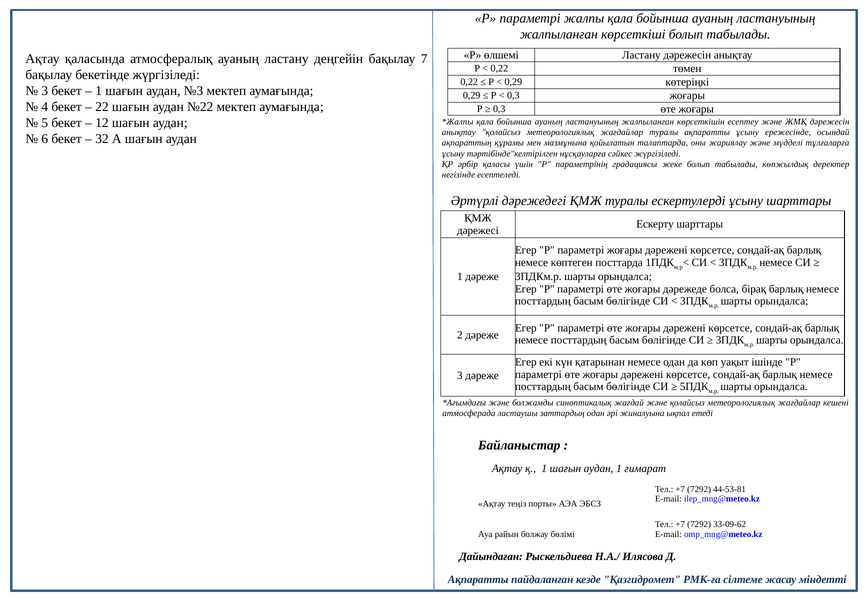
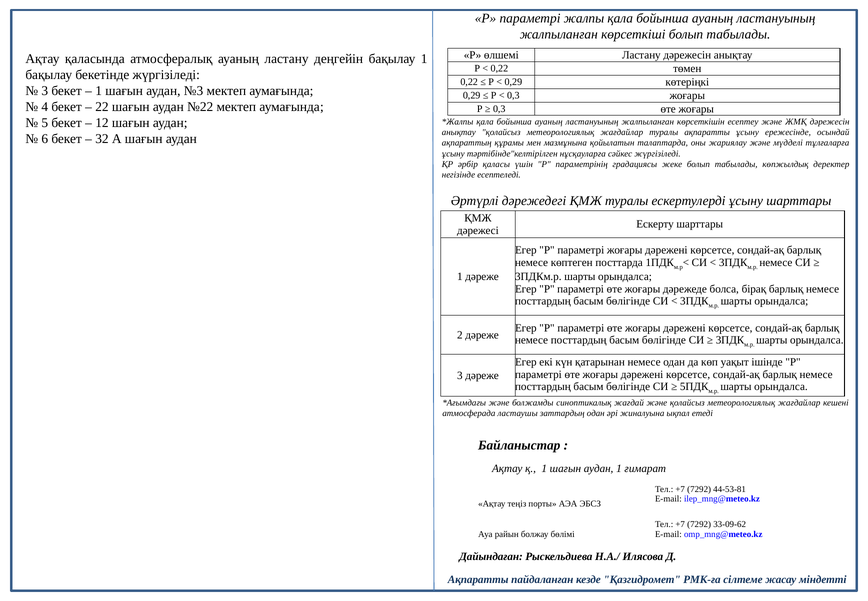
бақылау 7: 7 -> 1
